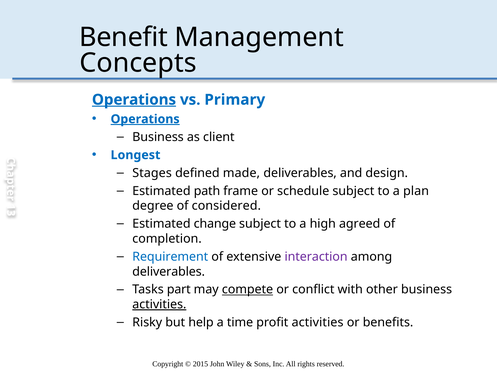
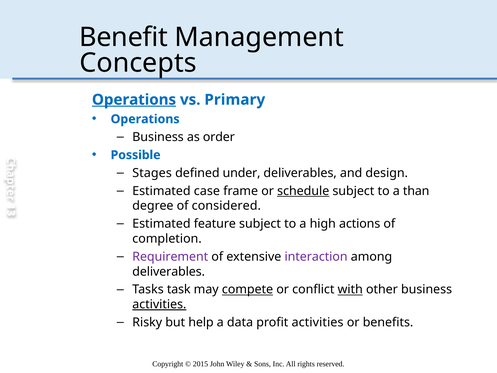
Operations at (145, 119) underline: present -> none
client: client -> order
Longest: Longest -> Possible
made: made -> under
path: path -> case
schedule underline: none -> present
plan: plan -> than
change: change -> feature
agreed: agreed -> actions
Requirement colour: blue -> purple
part: part -> task
with underline: none -> present
time: time -> data
